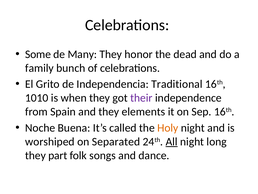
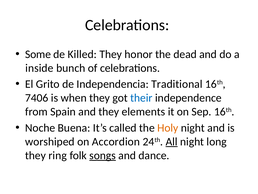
Many: Many -> Killed
family: family -> inside
1010: 1010 -> 7406
their colour: purple -> blue
Separated: Separated -> Accordion
part: part -> ring
songs underline: none -> present
